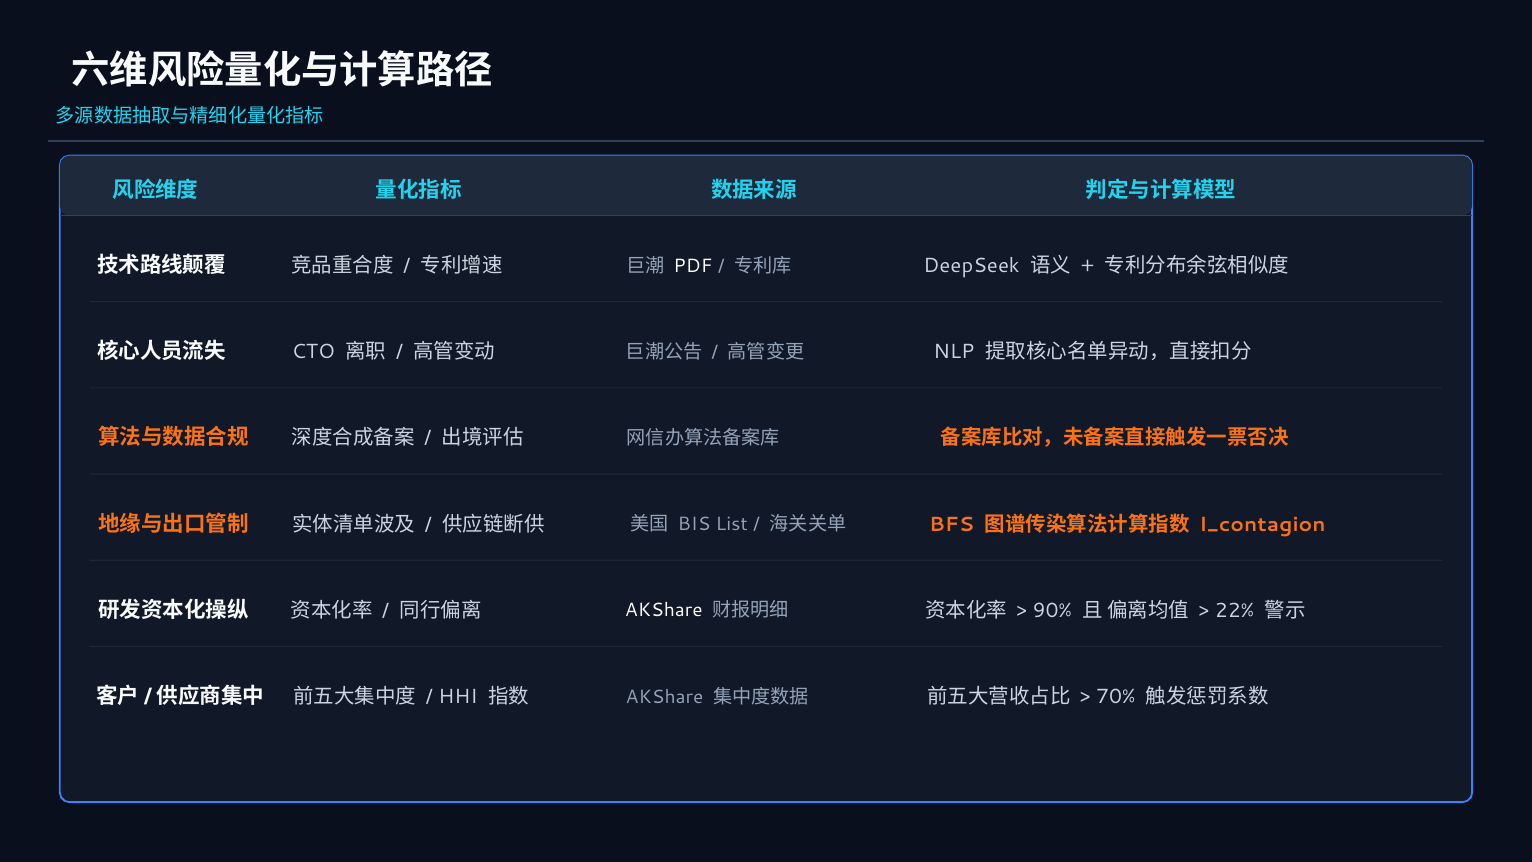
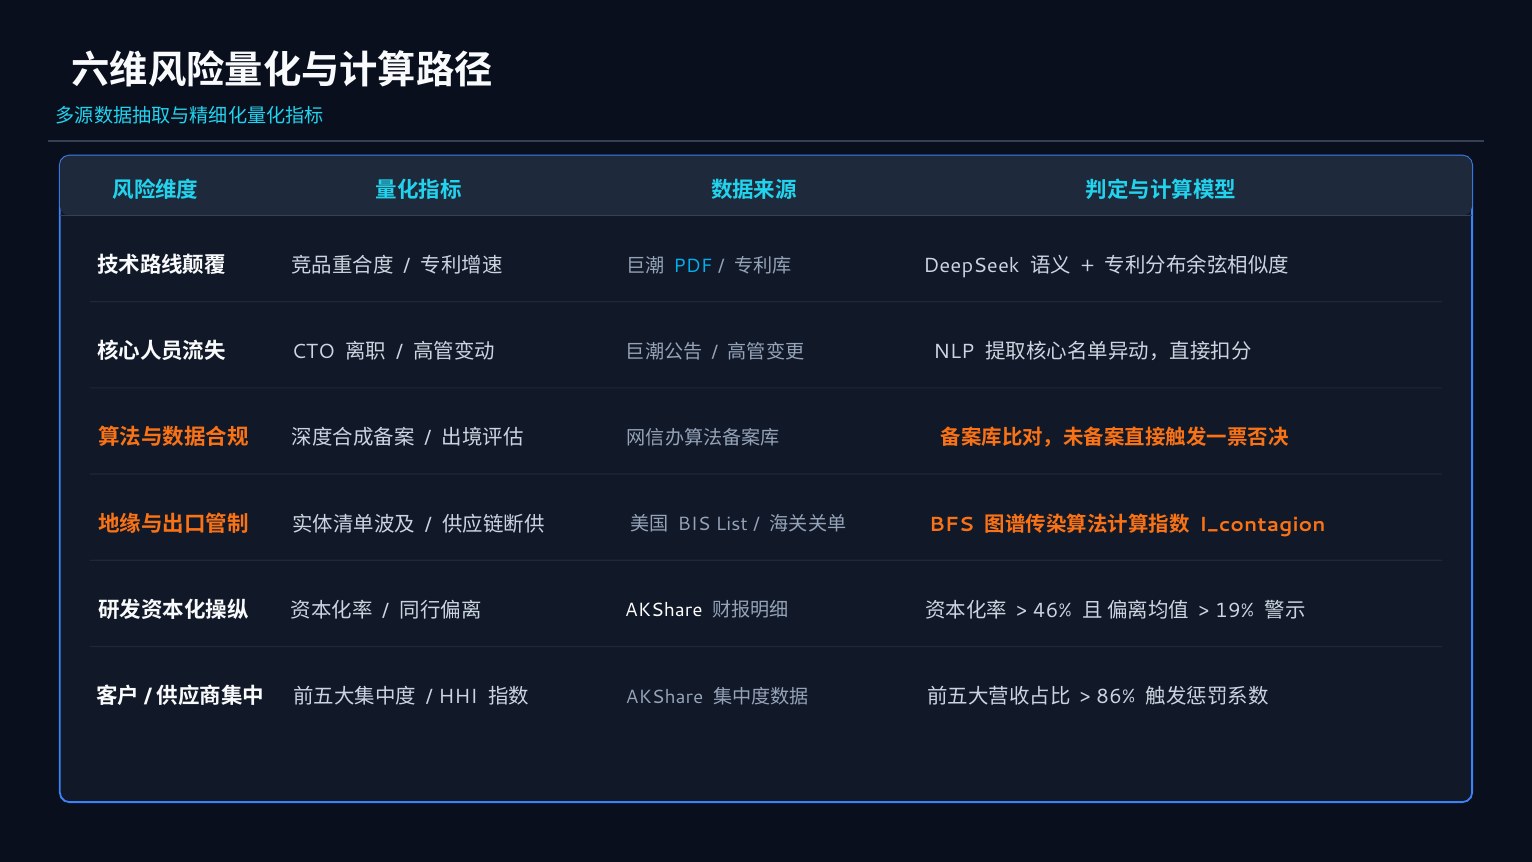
PDF colour: white -> light blue
90%: 90% -> 46%
22%: 22% -> 19%
70%: 70% -> 86%
